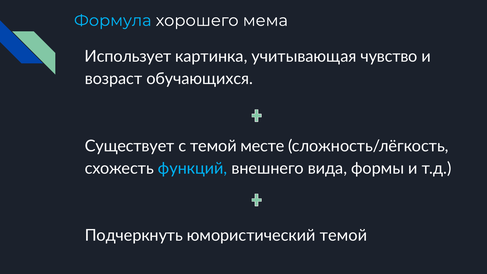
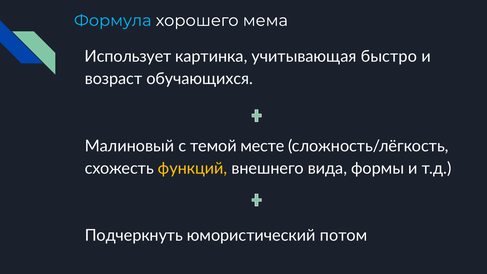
чувство: чувство -> быстро
Существует: Существует -> Малиновый
функций colour: light blue -> yellow
юмористический темой: темой -> потом
